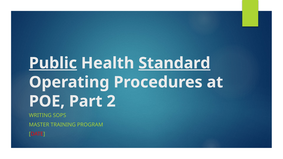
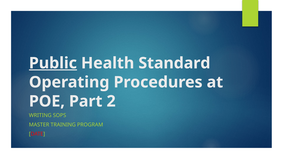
Standard underline: present -> none
